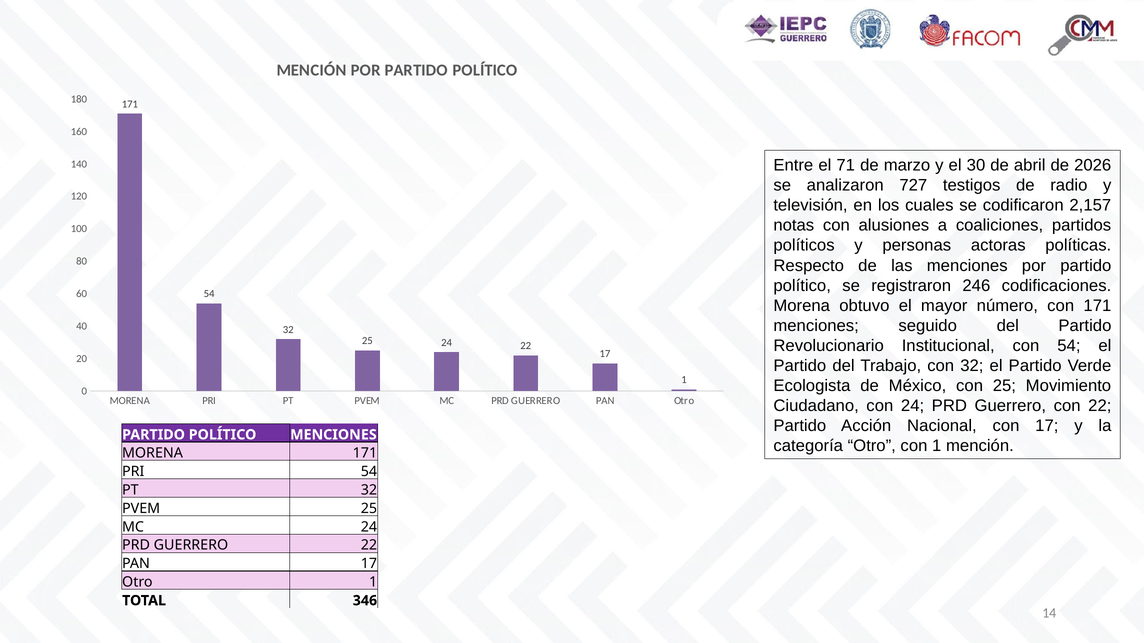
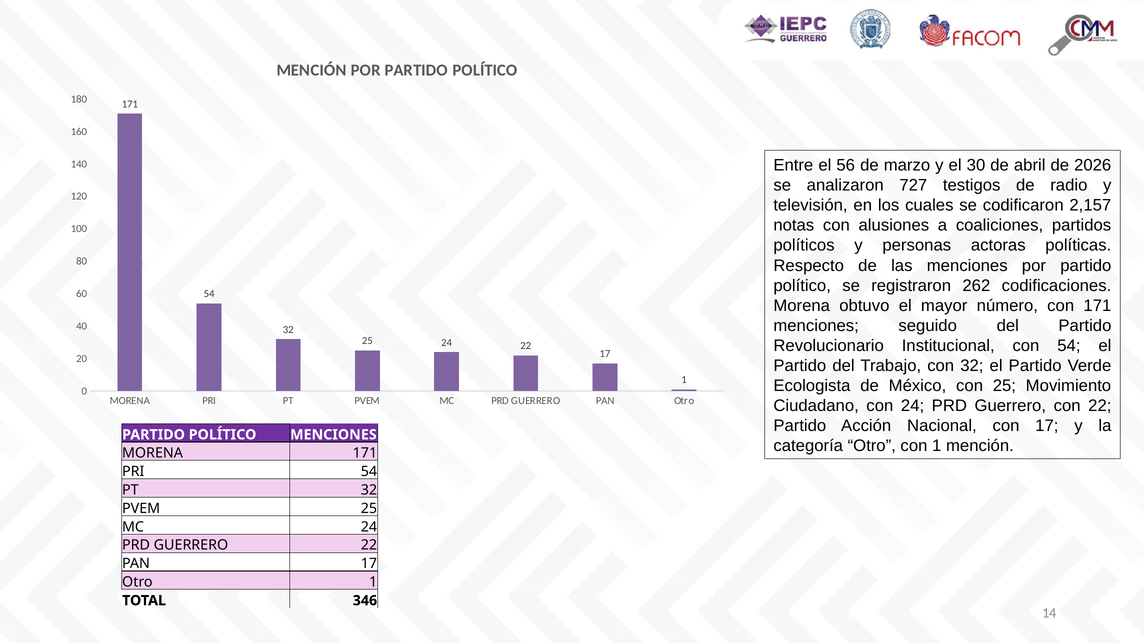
71: 71 -> 56
246: 246 -> 262
